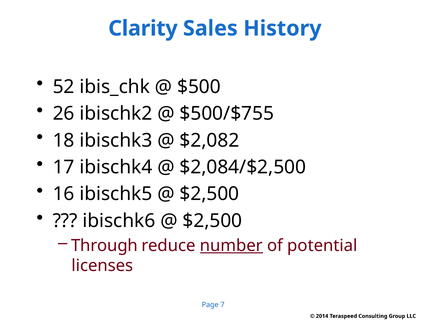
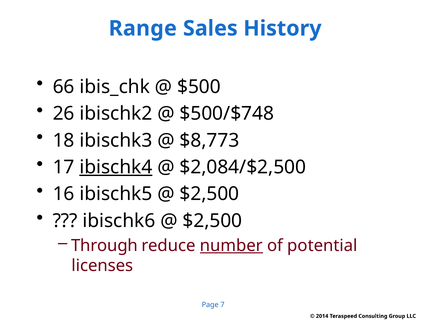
Clarity: Clarity -> Range
52: 52 -> 66
$500/$755: $500/$755 -> $500/$748
$2,082: $2,082 -> $8,773
ibischk4 underline: none -> present
